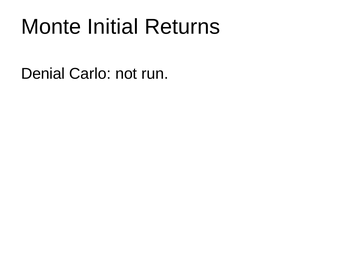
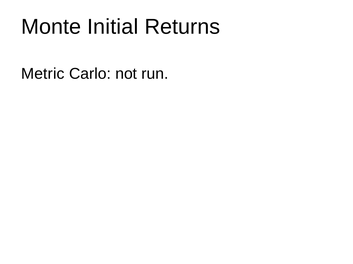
Denial: Denial -> Metric
